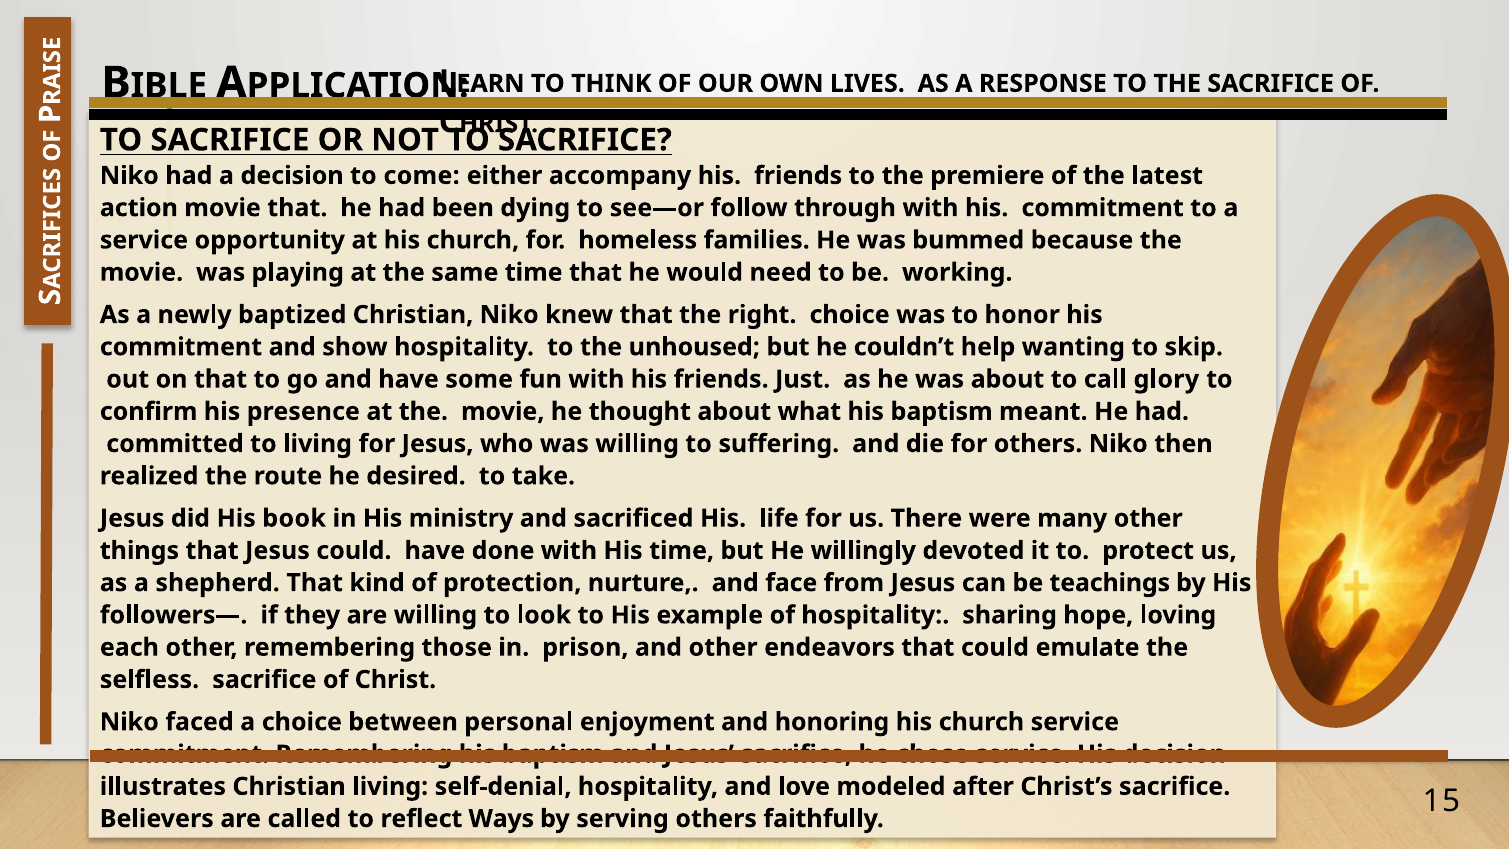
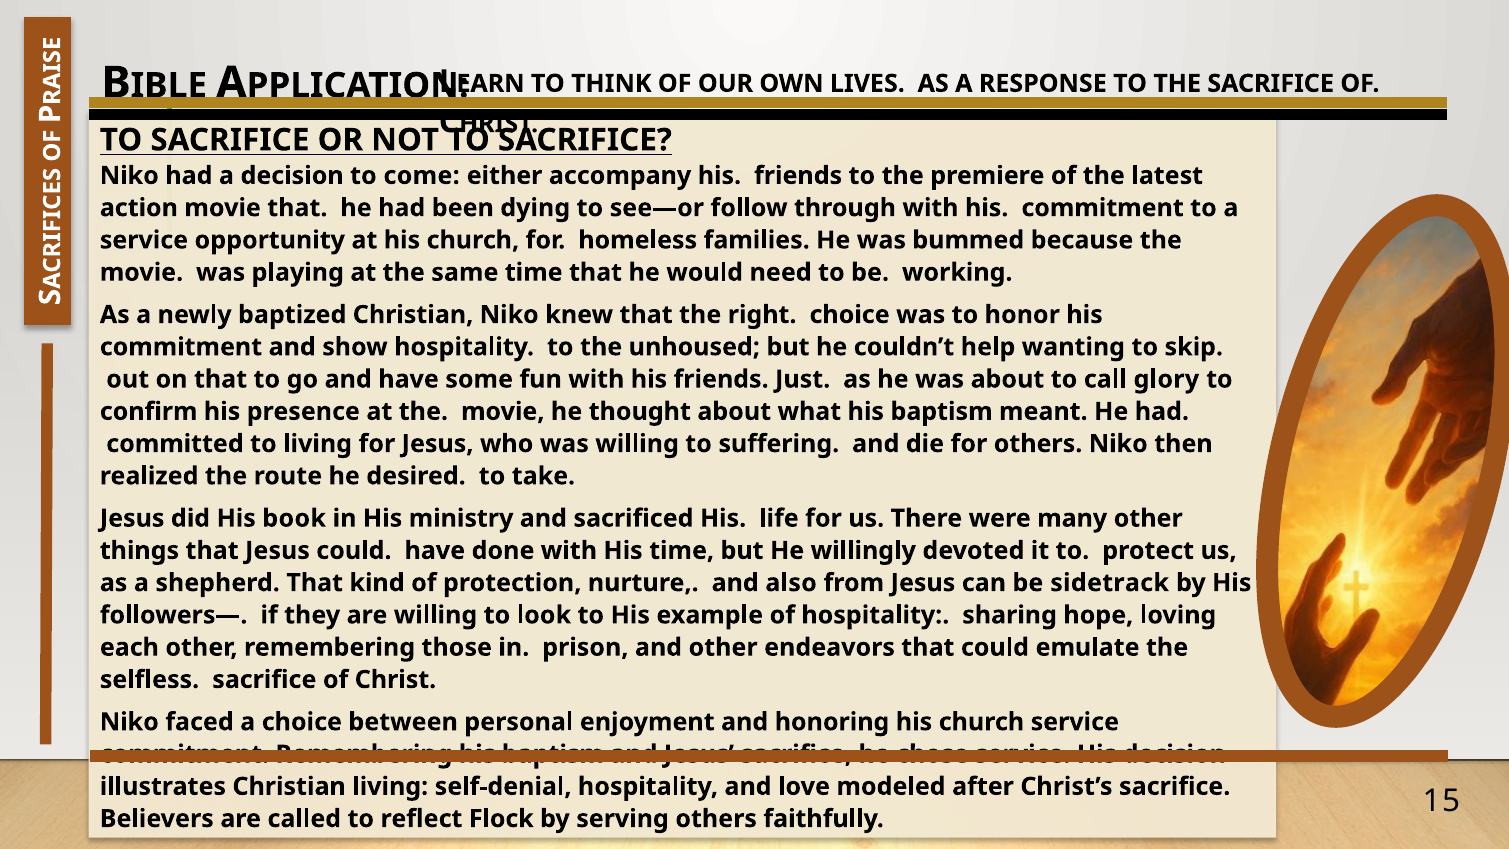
face: face -> also
teachings: teachings -> sidetrack
Ways: Ways -> Flock
